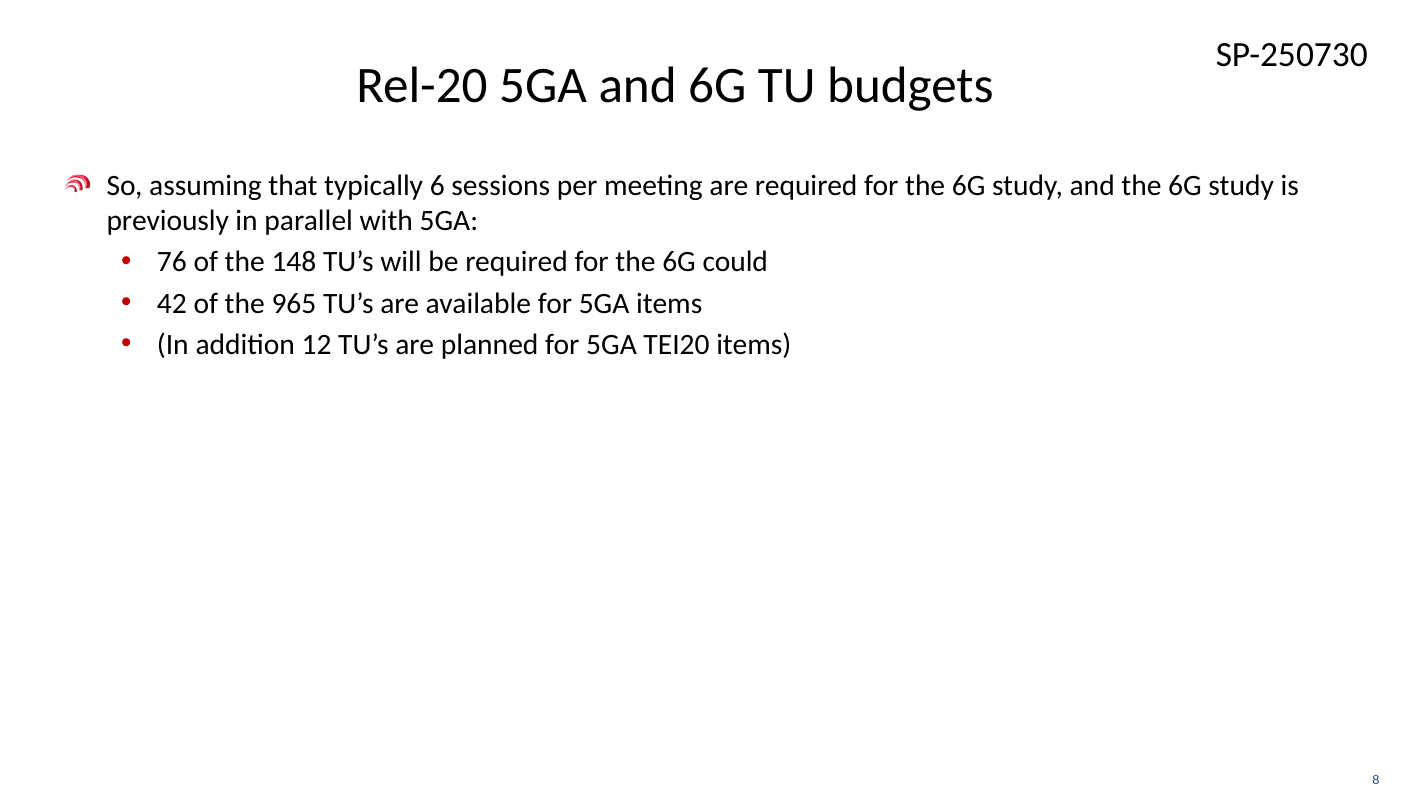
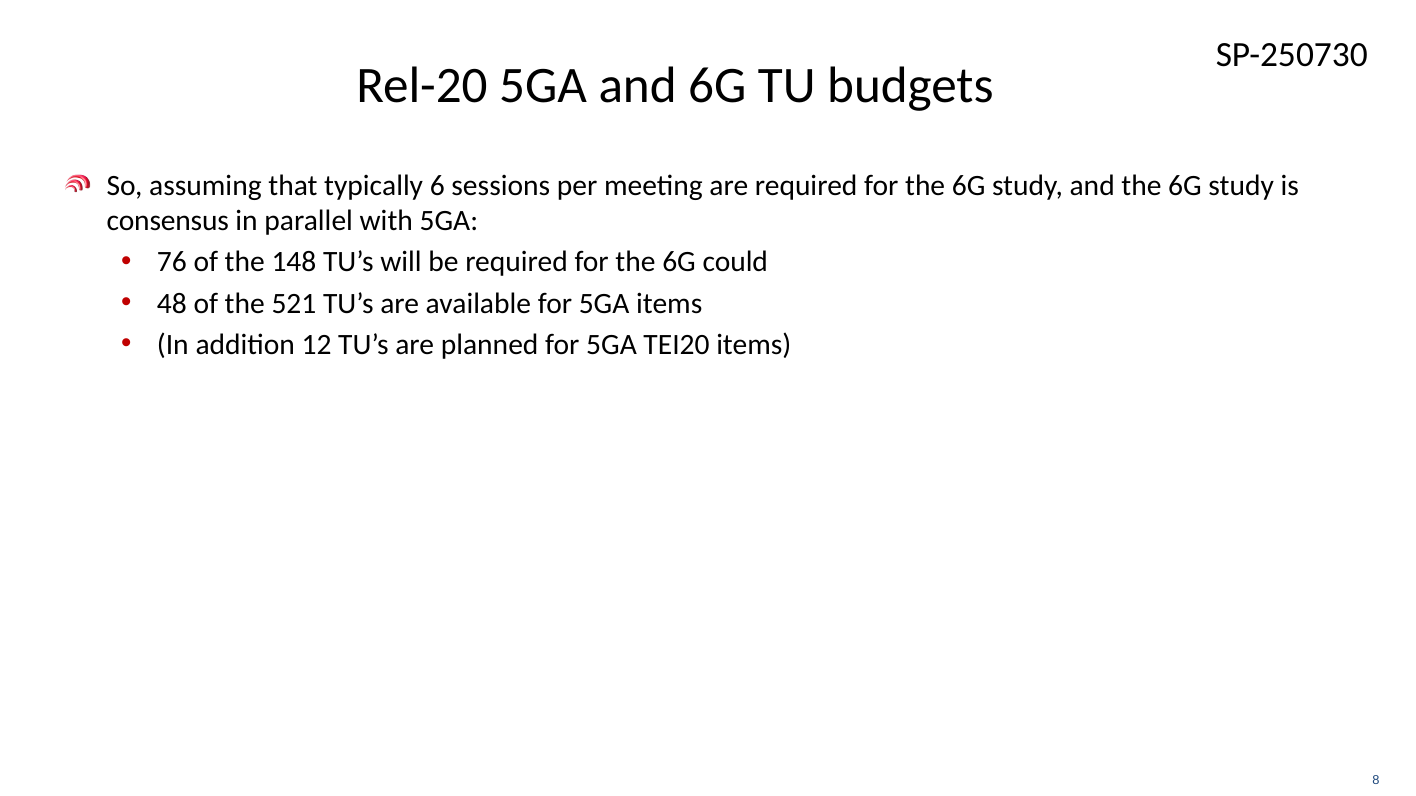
previously: previously -> consensus
42: 42 -> 48
965: 965 -> 521
